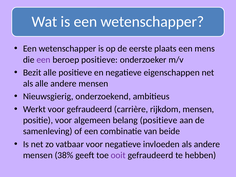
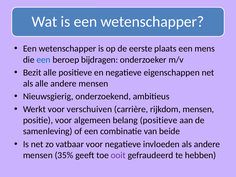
een at (44, 60) colour: purple -> blue
beroep positieve: positieve -> bijdragen
voor gefraudeerd: gefraudeerd -> verschuiven
38%: 38% -> 35%
